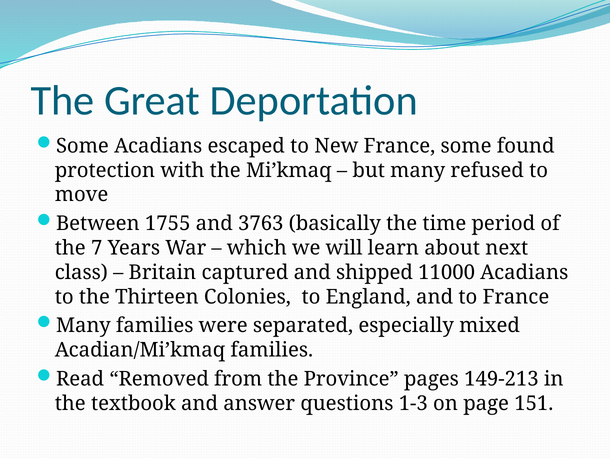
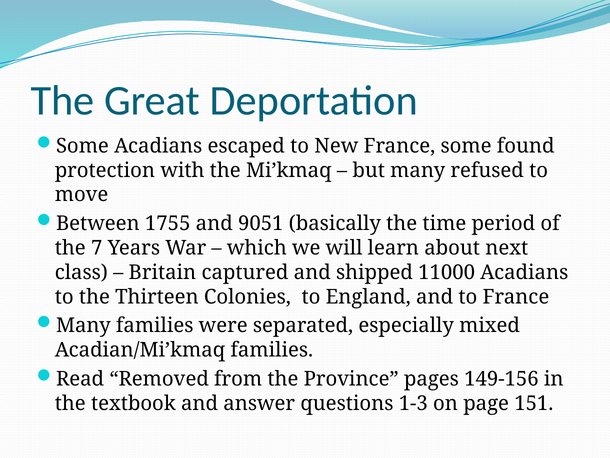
3763: 3763 -> 9051
149-213: 149-213 -> 149-156
